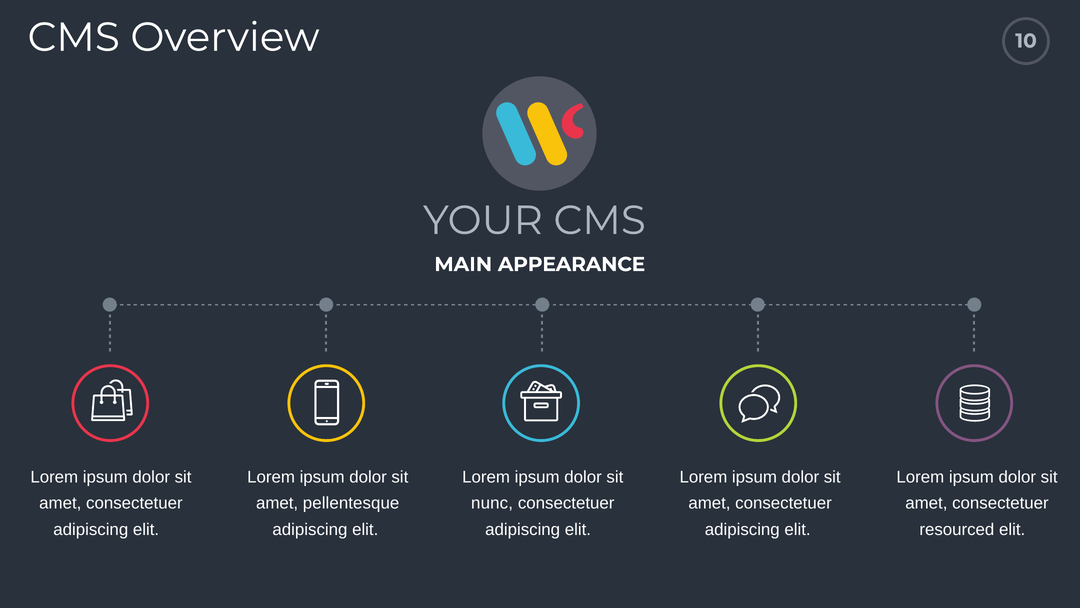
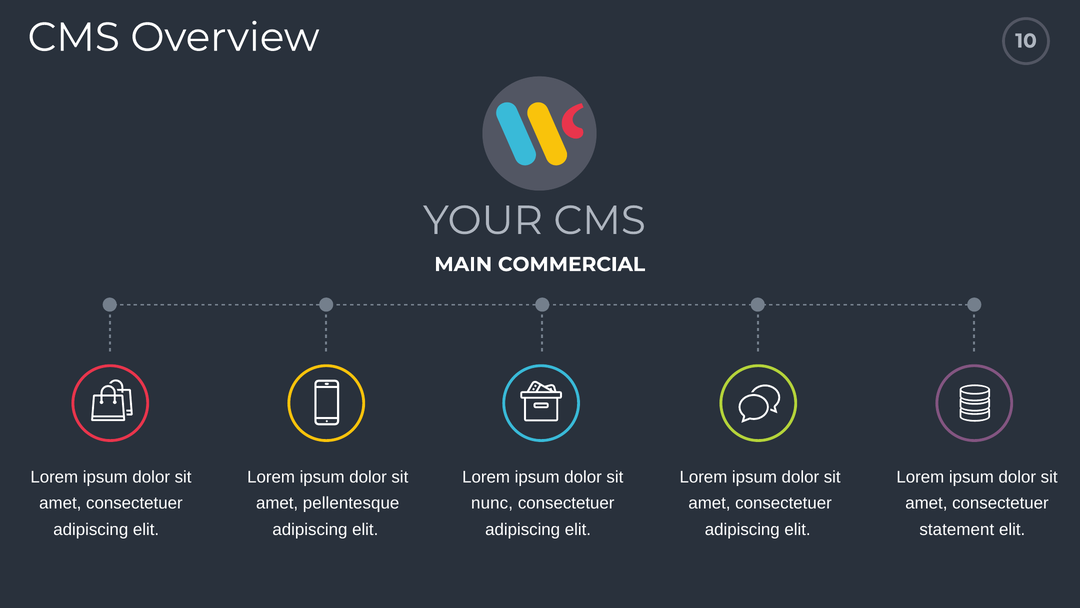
APPEARANCE: APPEARANCE -> COMMERCIAL
resourced: resourced -> statement
